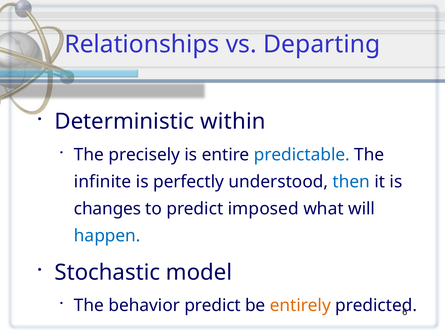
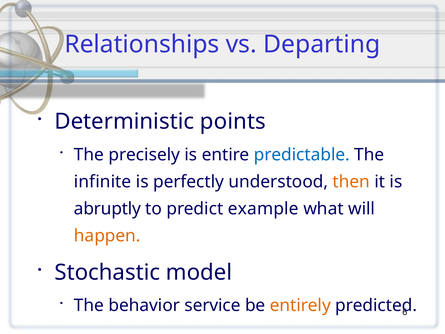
within: within -> points
then colour: blue -> orange
changes: changes -> abruptly
imposed: imposed -> example
happen colour: blue -> orange
behavior predict: predict -> service
